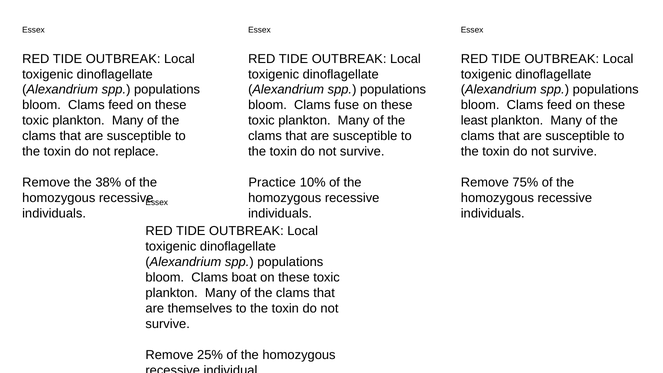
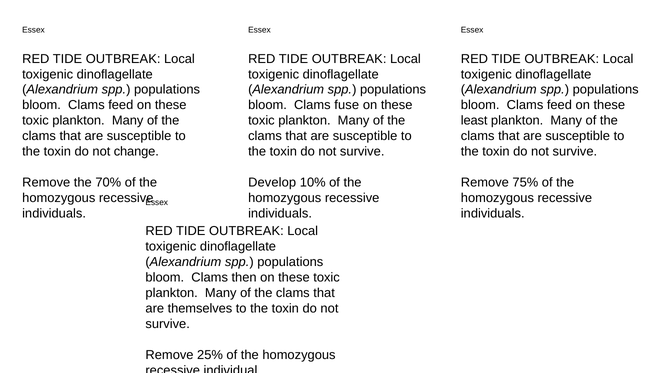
replace: replace -> change
38%: 38% -> 70%
Practice: Practice -> Develop
boat: boat -> then
